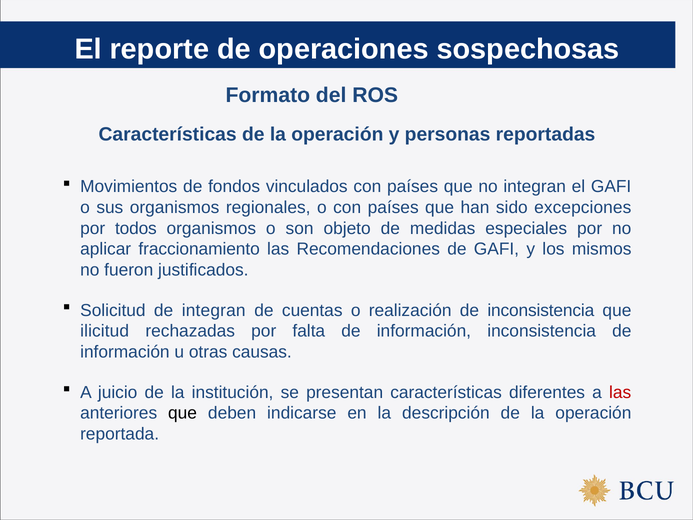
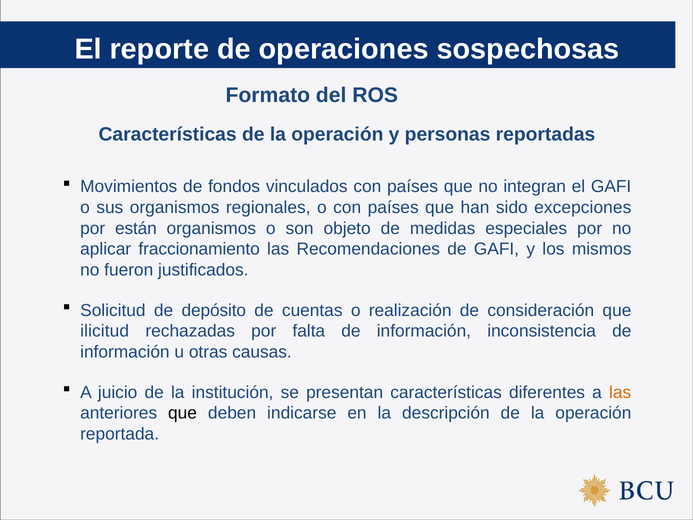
todos: todos -> están
de integran: integran -> depósito
de inconsistencia: inconsistencia -> consideración
las at (620, 392) colour: red -> orange
